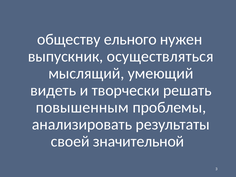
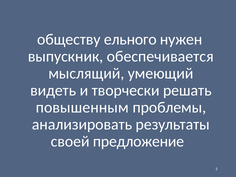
осуществляться: осуществляться -> обеспечивается
значительной: значительной -> предложение
